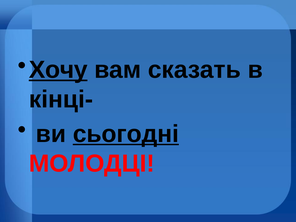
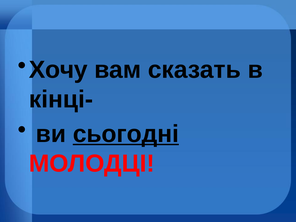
Хочу underline: present -> none
